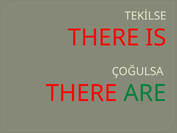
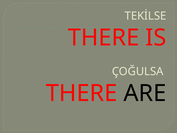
ARE colour: green -> black
